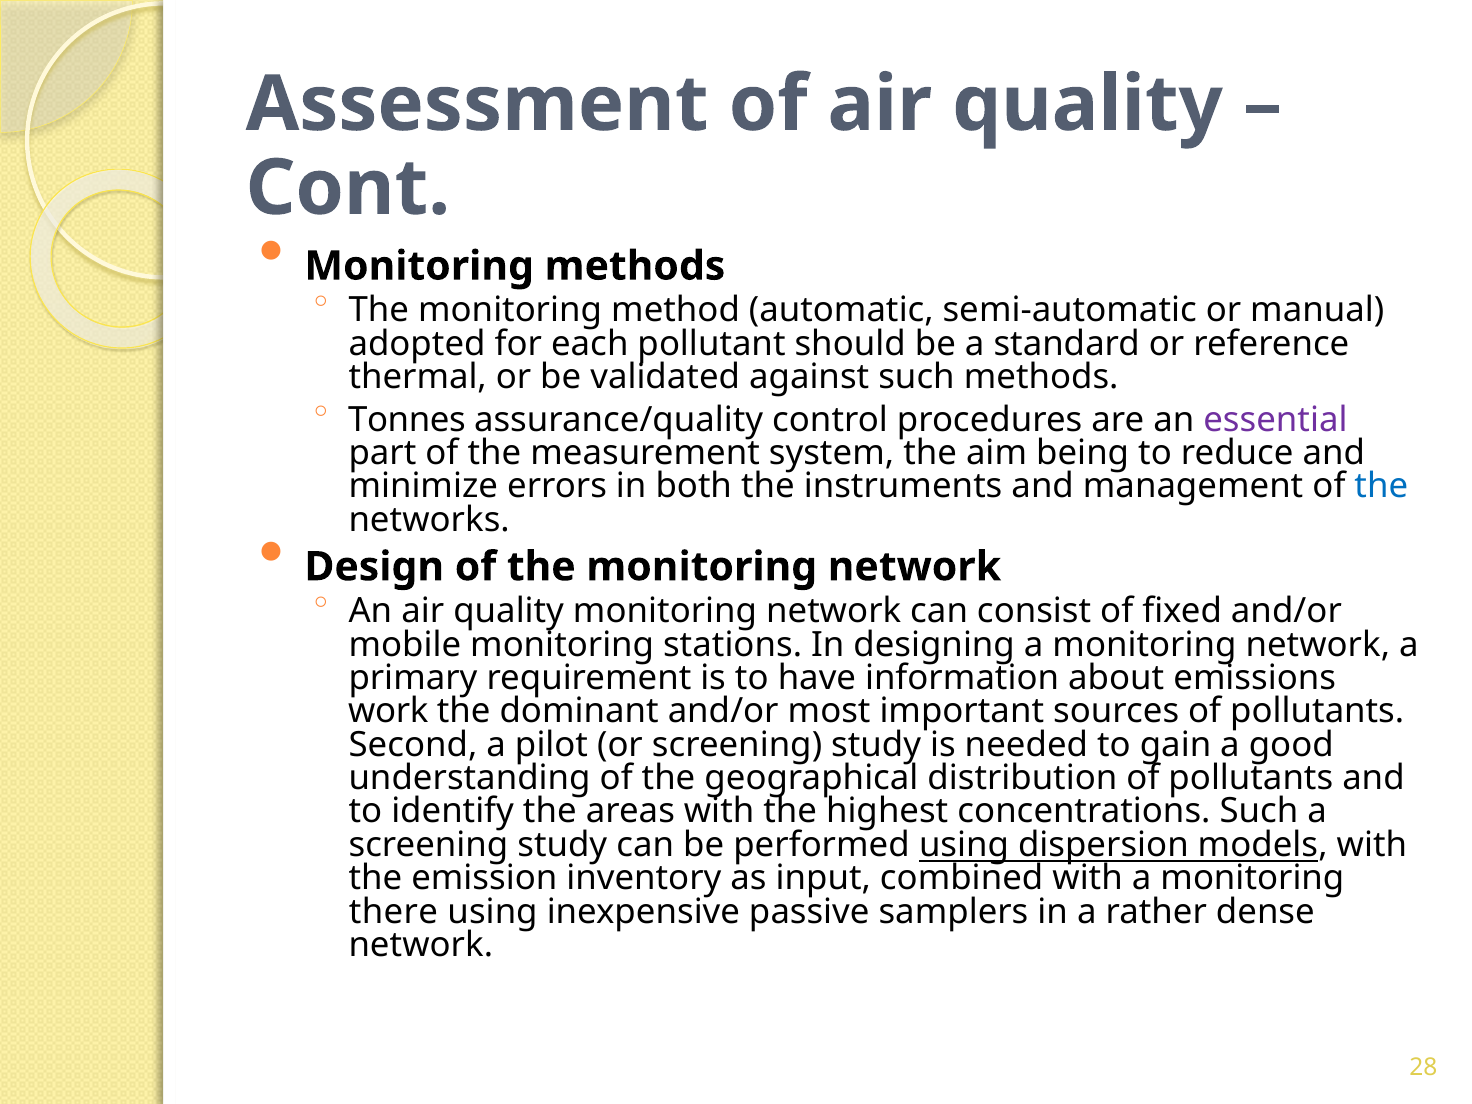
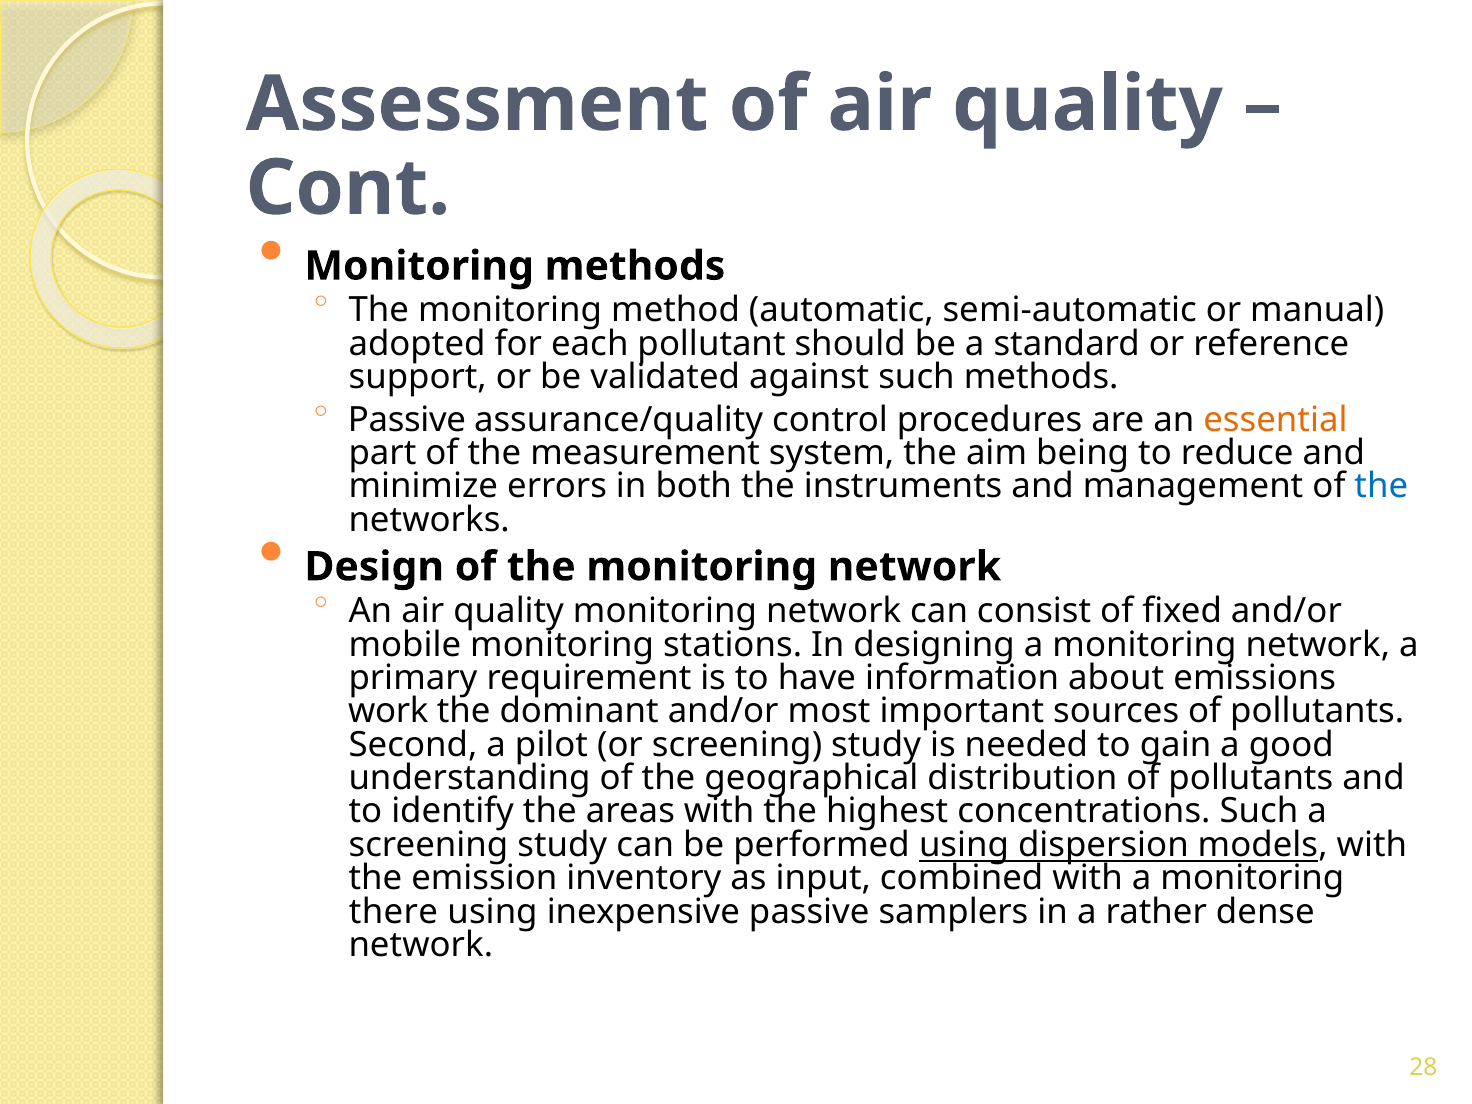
thermal: thermal -> support
Tonnes at (407, 420): Tonnes -> Passive
essential colour: purple -> orange
